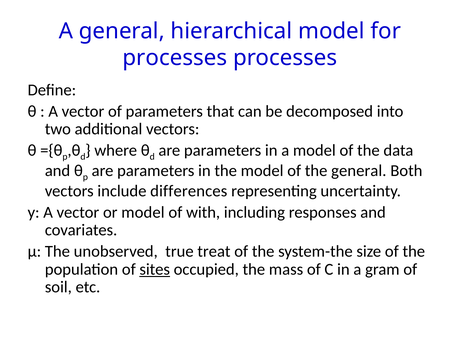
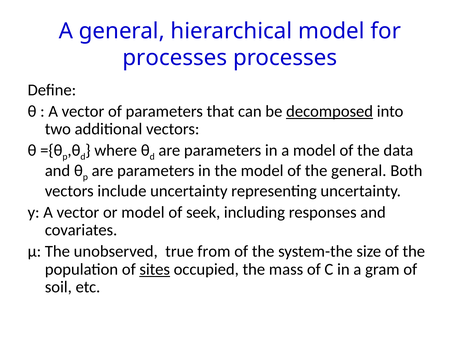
decomposed underline: none -> present
include differences: differences -> uncertainty
with: with -> seek
treat: treat -> from
